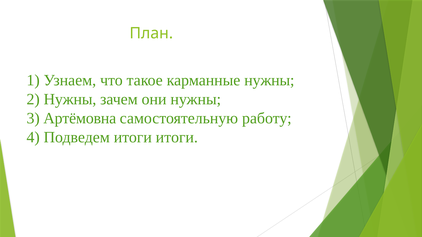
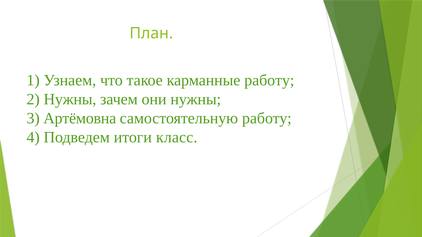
карманные нужны: нужны -> работу
итоги итоги: итоги -> класс
